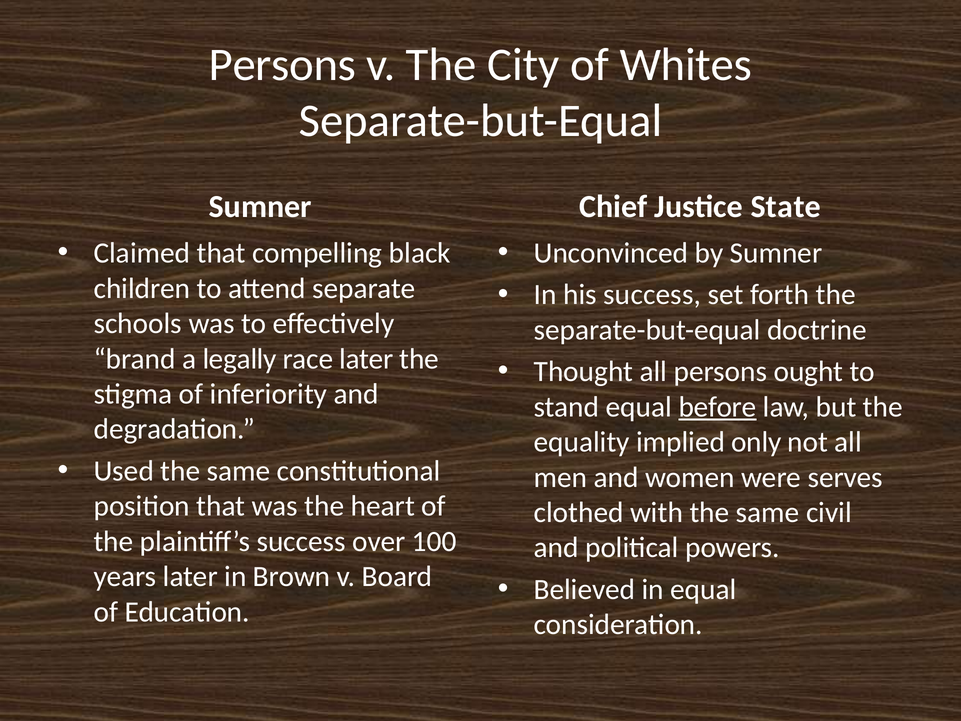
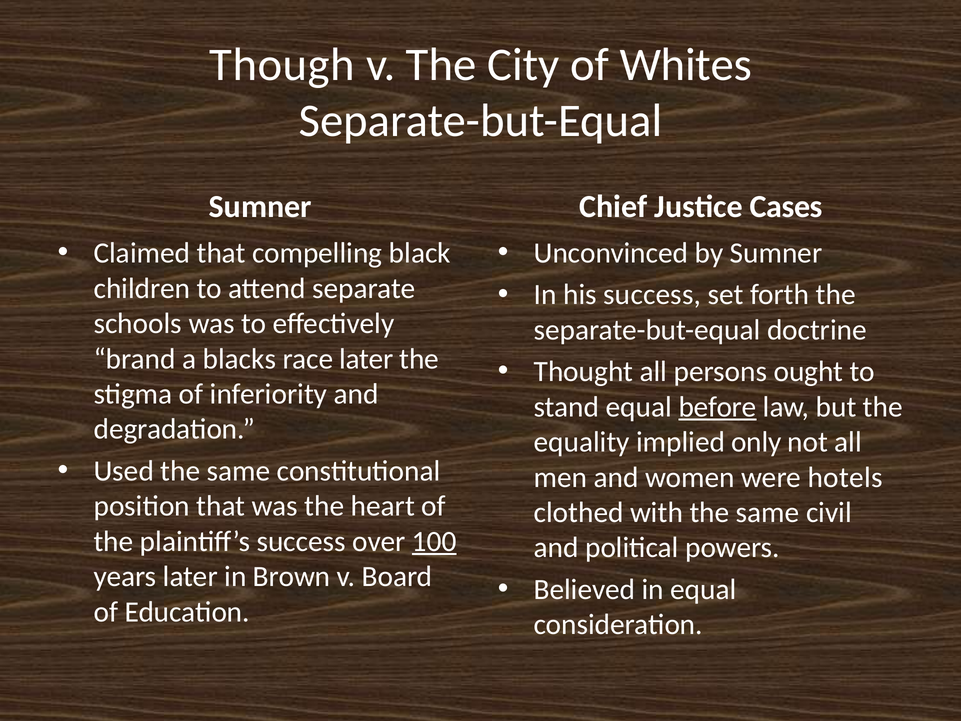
Persons at (282, 65): Persons -> Though
State: State -> Cases
legally: legally -> blacks
serves: serves -> hotels
100 underline: none -> present
